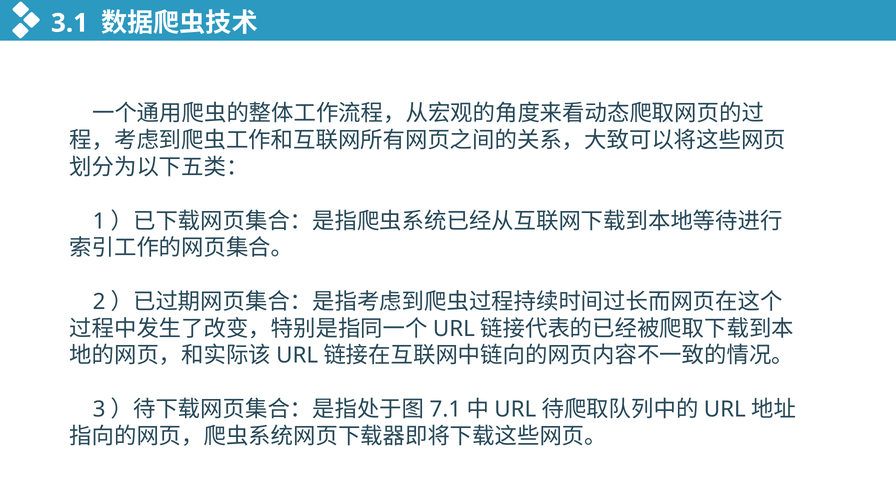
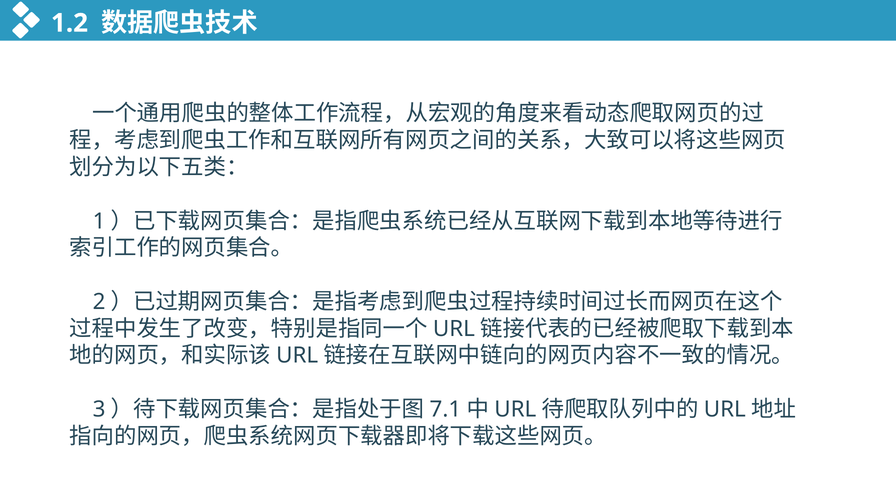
3.1: 3.1 -> 1.2
